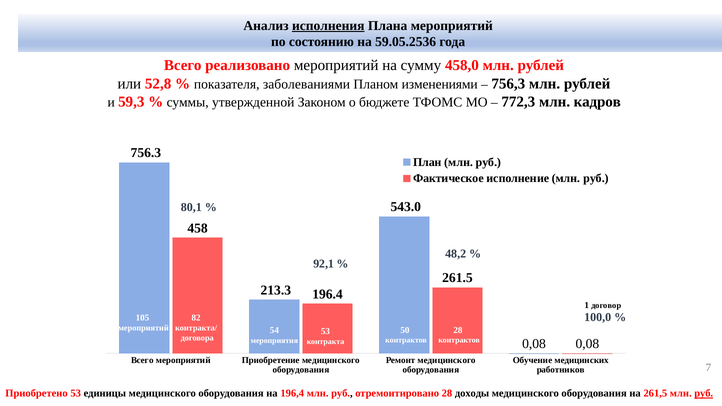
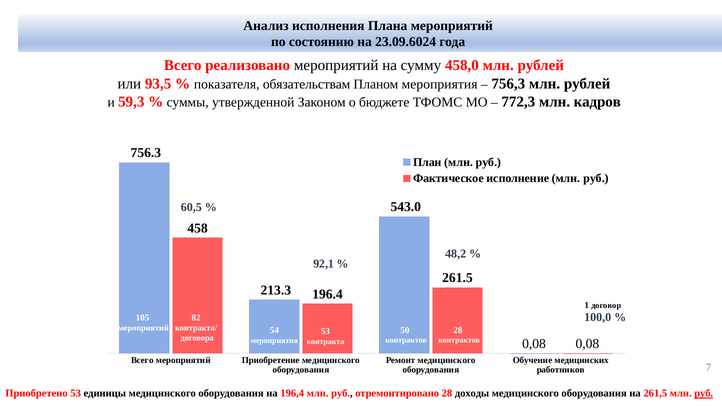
исполнения underline: present -> none
59.05.2536: 59.05.2536 -> 23.09.6024
52,8: 52,8 -> 93,5
заболеваниями: заболеваниями -> обязательствам
Планом изменениями: изменениями -> мероприятия
80,1: 80,1 -> 60,5
